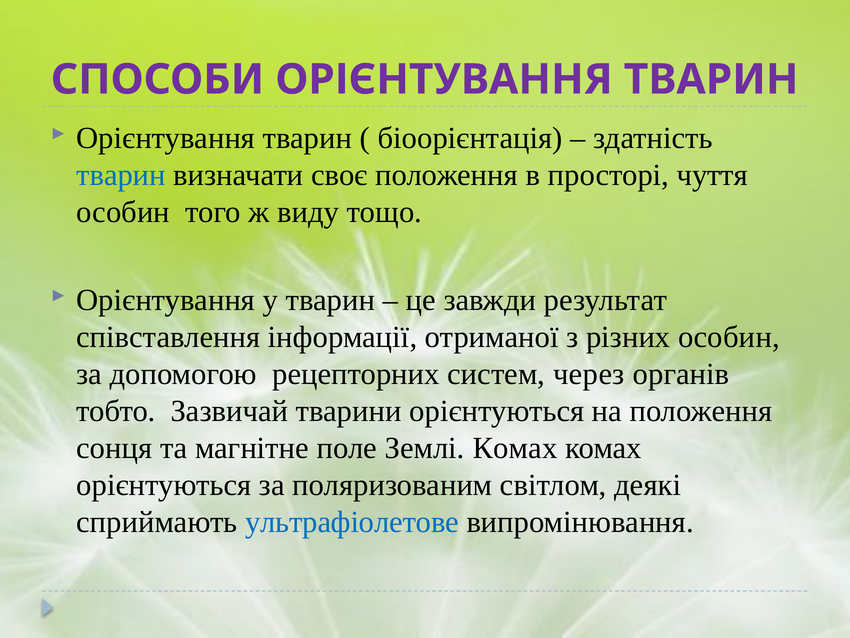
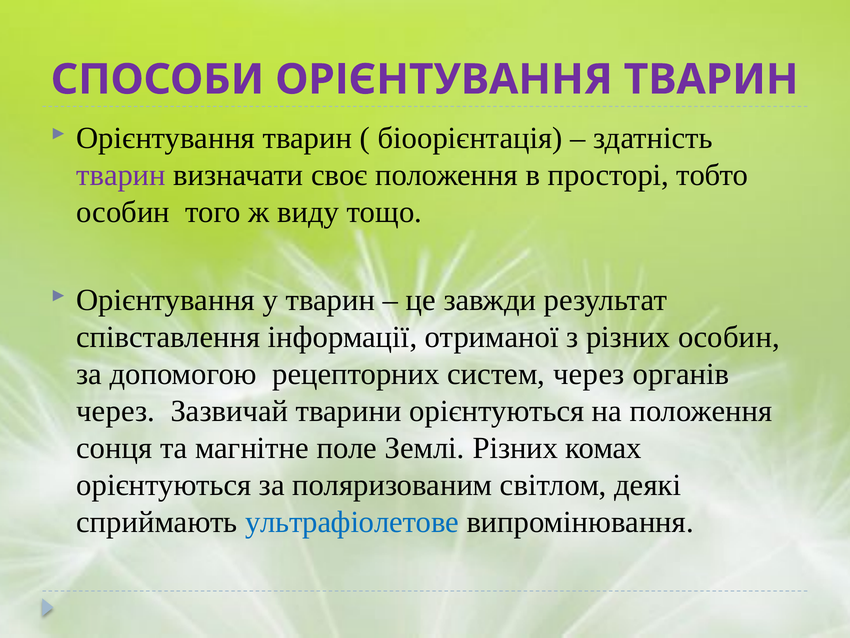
тварин at (121, 175) colour: blue -> purple
чуття: чуття -> тобто
тобто at (116, 411): тобто -> через
Землі Комах: Комах -> Різних
